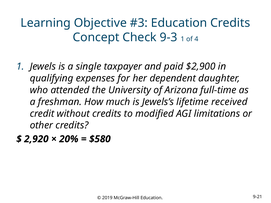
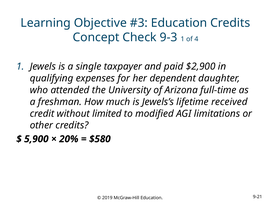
without credits: credits -> limited
2,920: 2,920 -> 5,900
